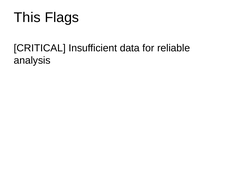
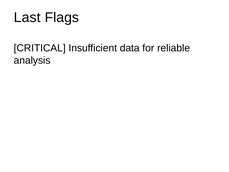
This: This -> Last
